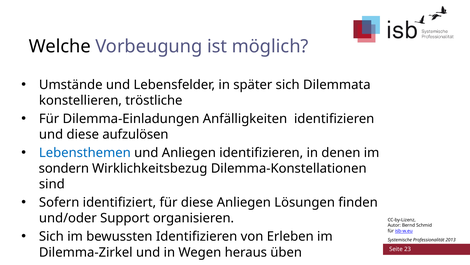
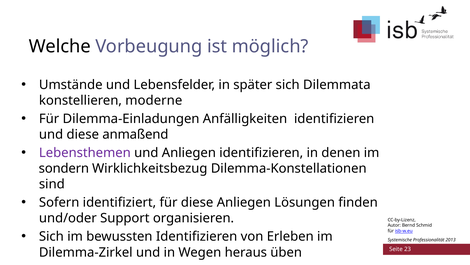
tröstliche: tröstliche -> moderne
aufzulösen: aufzulösen -> anmaßend
Lebensthemen colour: blue -> purple
